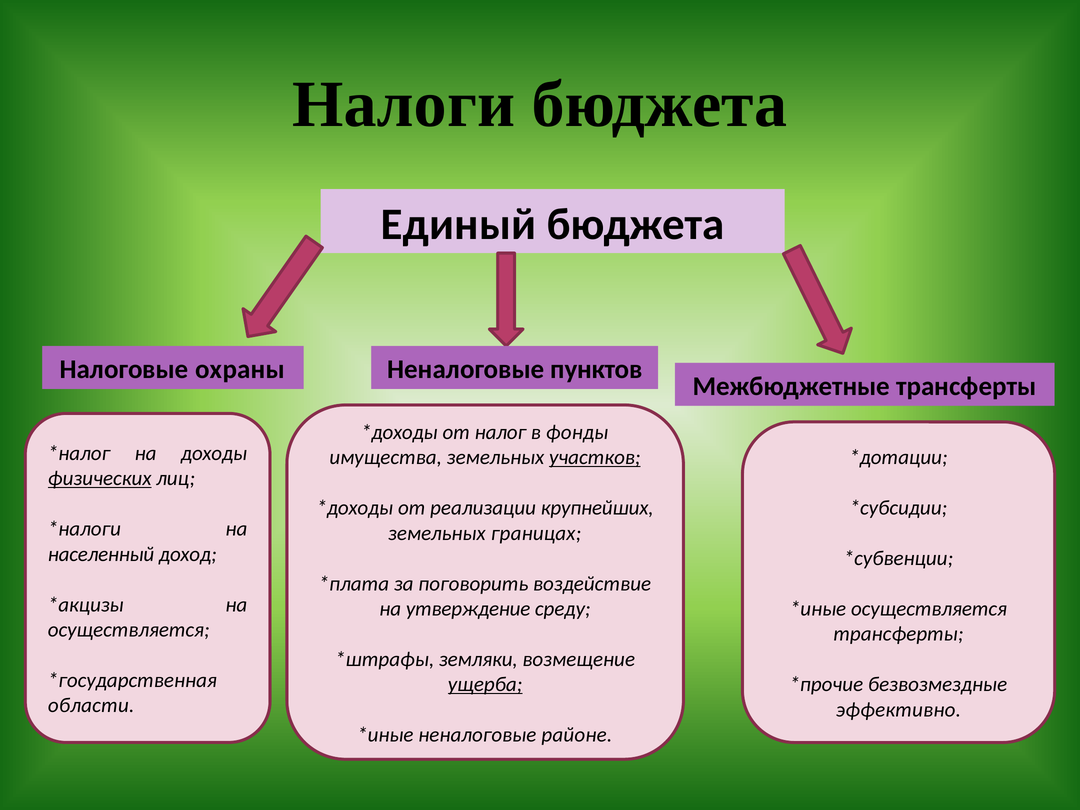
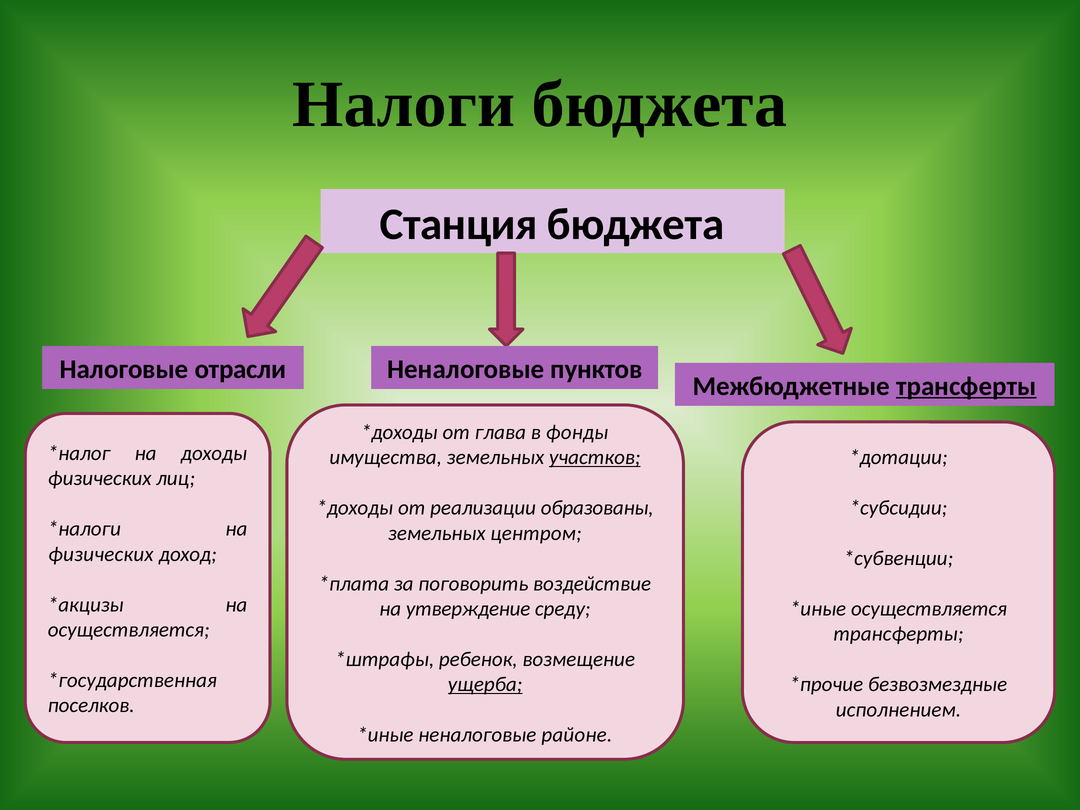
Единый: Единый -> Станция
охраны: охраны -> отрасли
трансферты at (966, 386) underline: none -> present
налог: налог -> глава
физических at (100, 479) underline: present -> none
крупнейших: крупнейших -> образованы
границах: границах -> центром
населенный at (101, 554): населенный -> физических
земляки: земляки -> ребенок
области: области -> поселков
эффективно: эффективно -> исполнением
